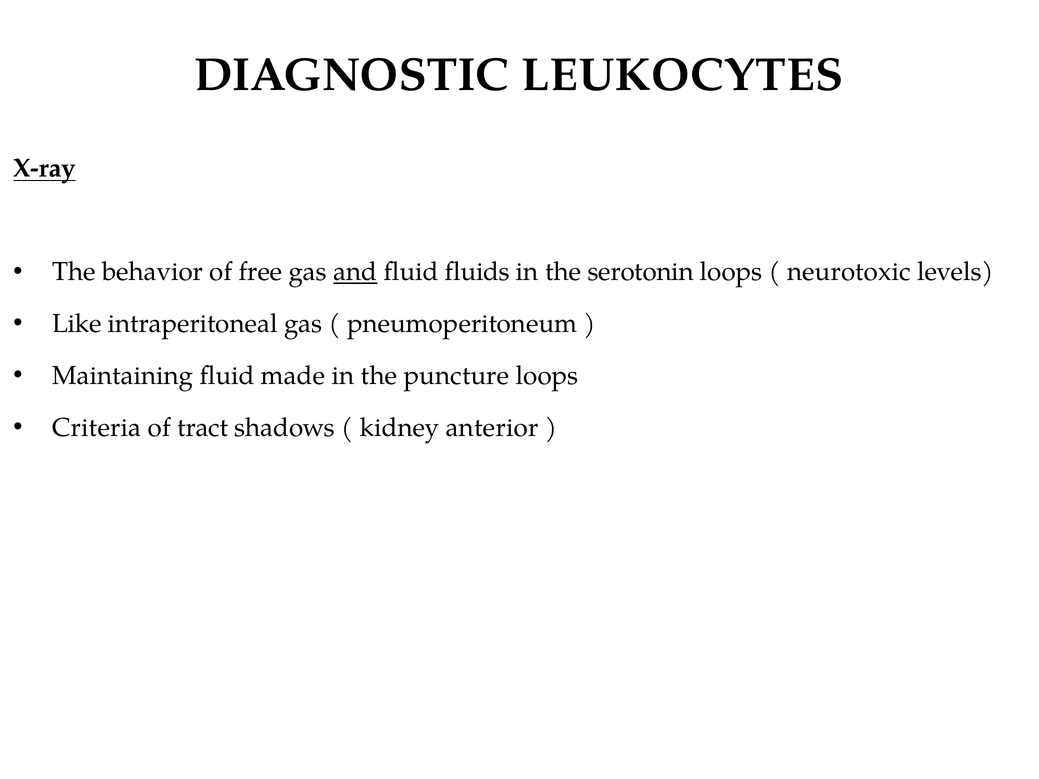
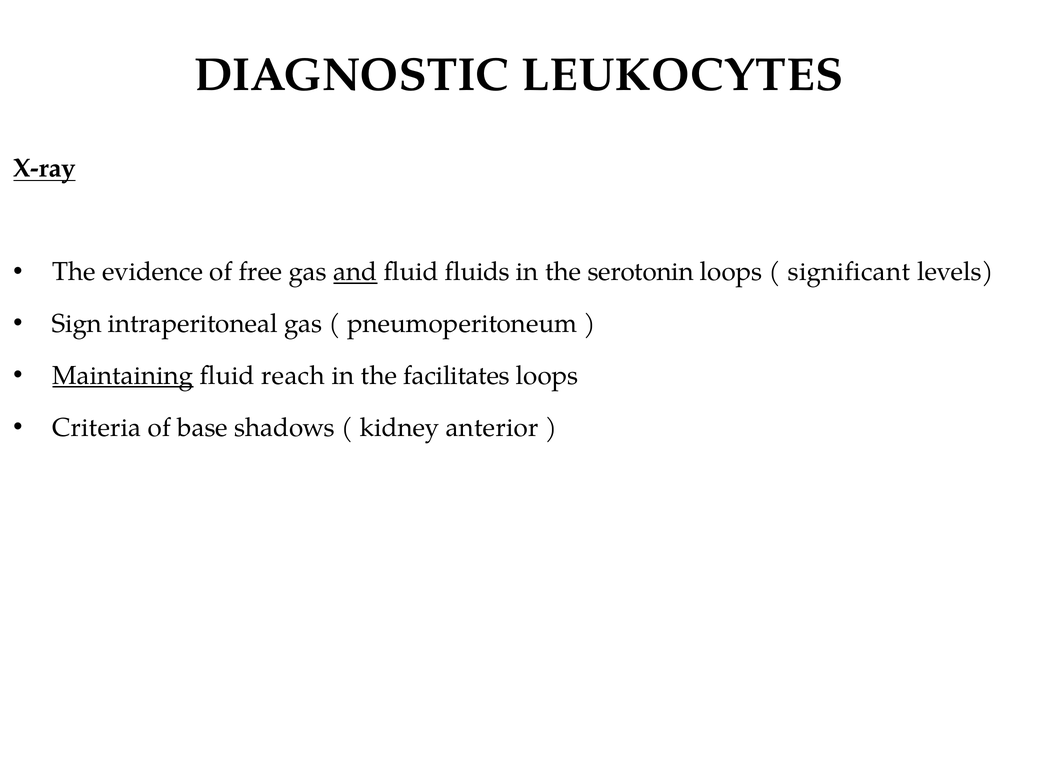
behavior: behavior -> evidence
neurotoxic: neurotoxic -> significant
Like: Like -> Sign
Maintaining underline: none -> present
made: made -> reach
puncture: puncture -> facilitates
tract: tract -> base
